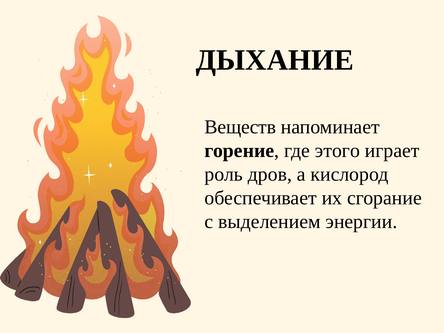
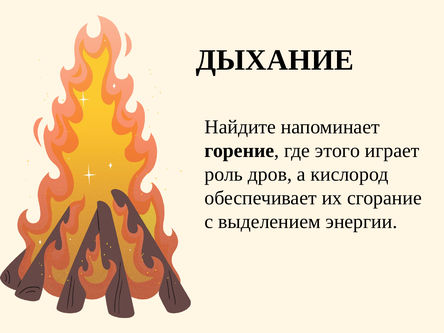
Веществ: Веществ -> Найдите
